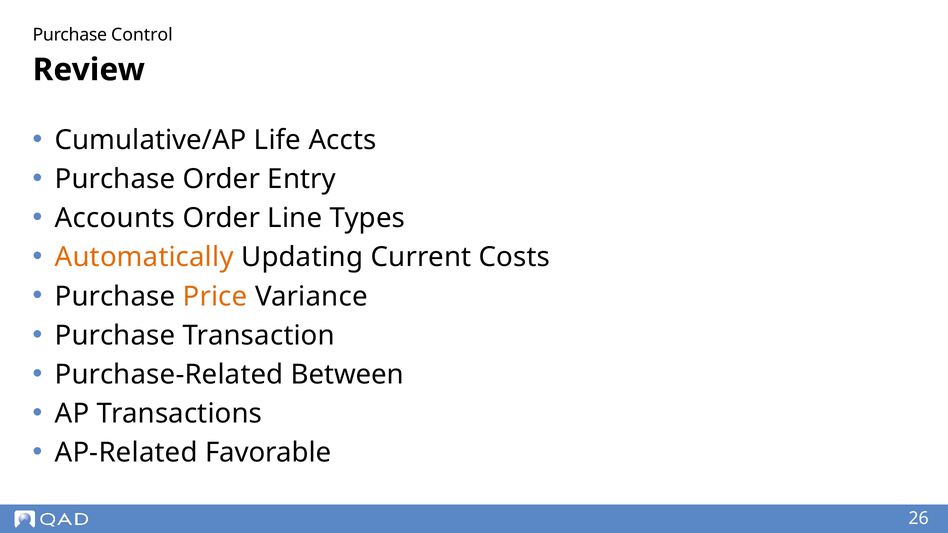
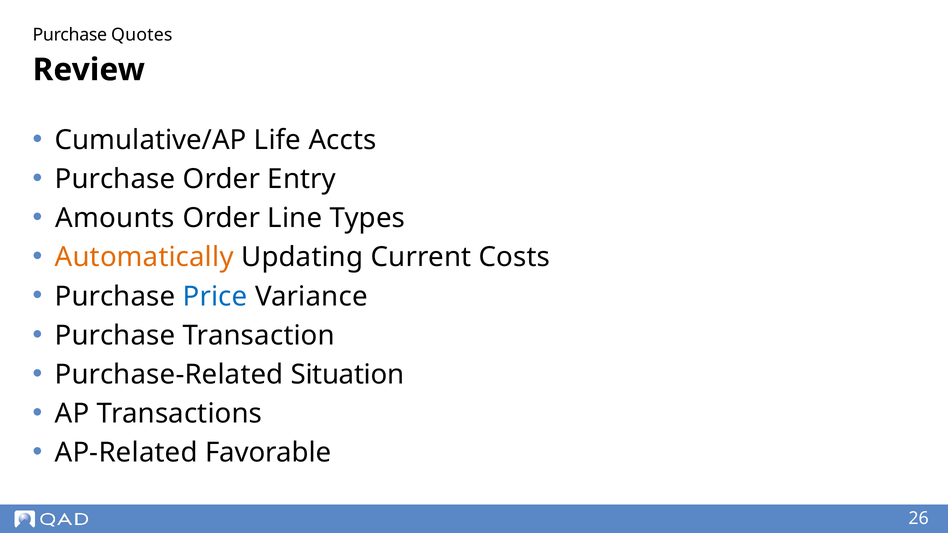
Control: Control -> Quotes
Accounts: Accounts -> Amounts
Price colour: orange -> blue
Between: Between -> Situation
